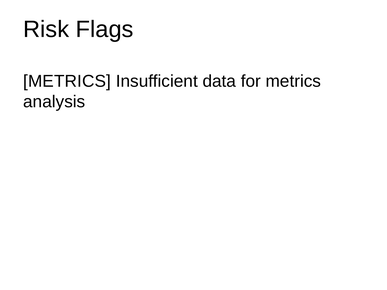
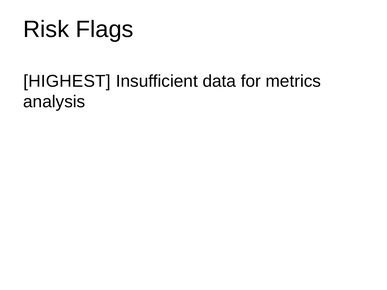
METRICS at (67, 81): METRICS -> HIGHEST
